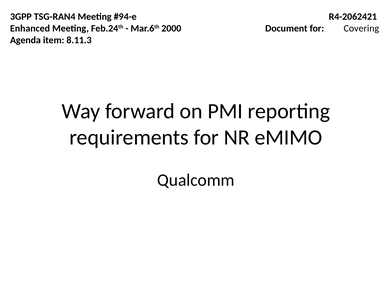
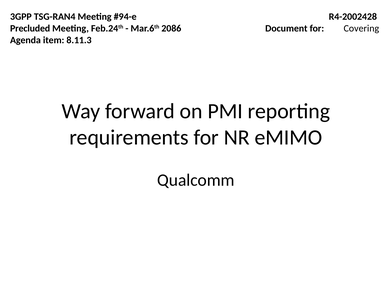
R4-2062421: R4-2062421 -> R4-2002428
Enhanced: Enhanced -> Precluded
2000: 2000 -> 2086
